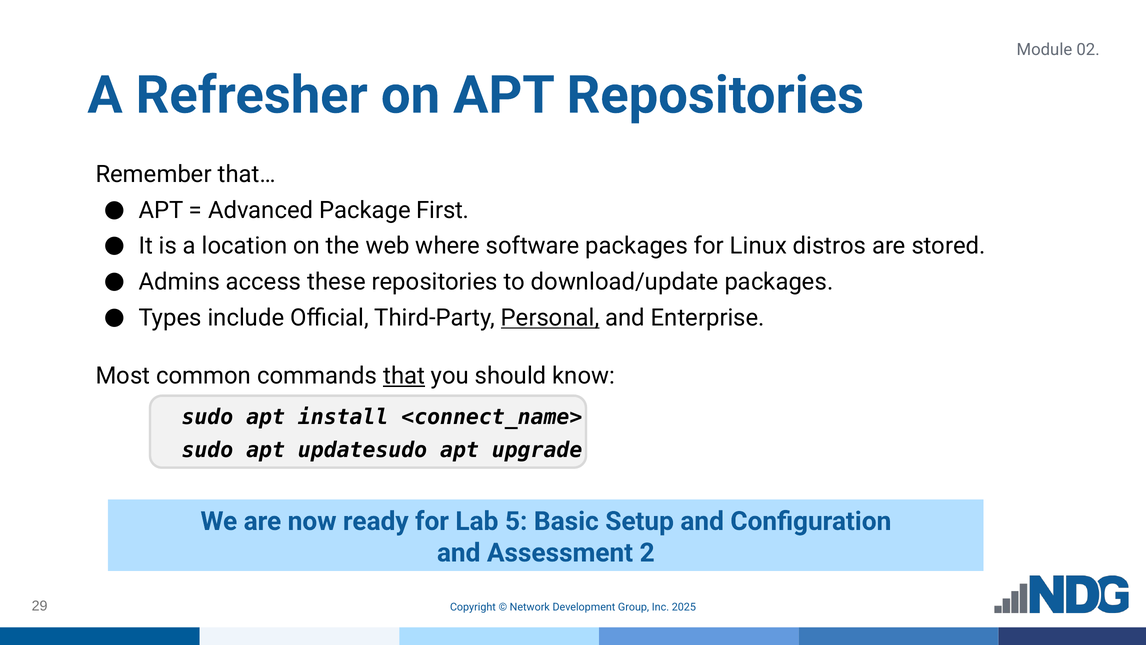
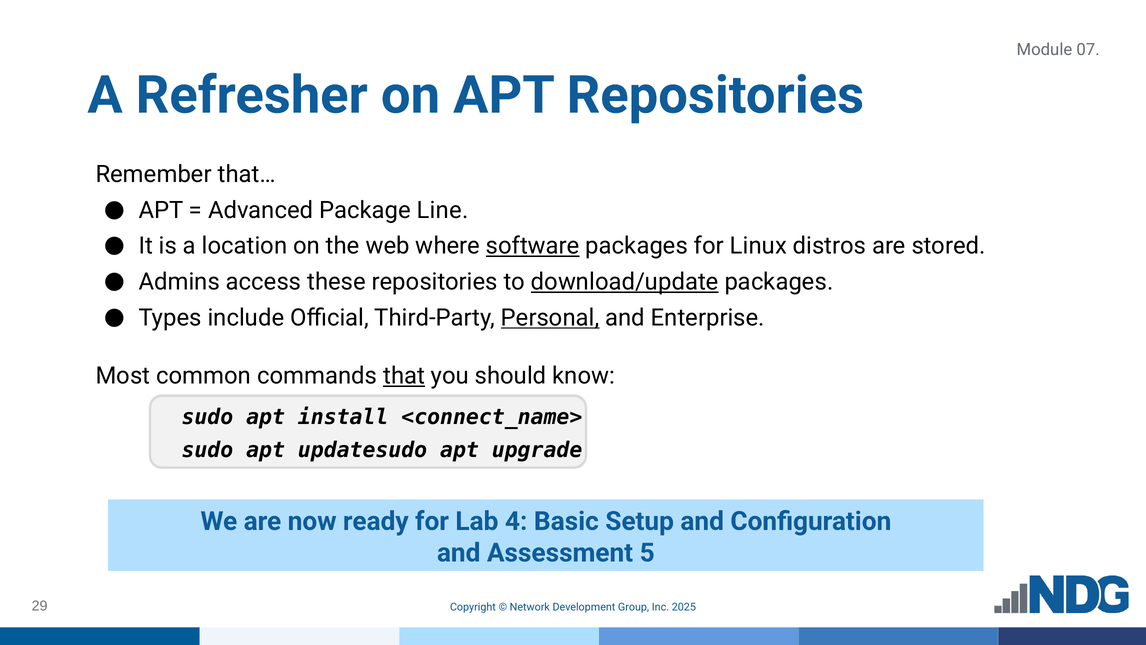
02: 02 -> 07
First: First -> Line
software underline: none -> present
download/update underline: none -> present
5: 5 -> 4
2: 2 -> 5
